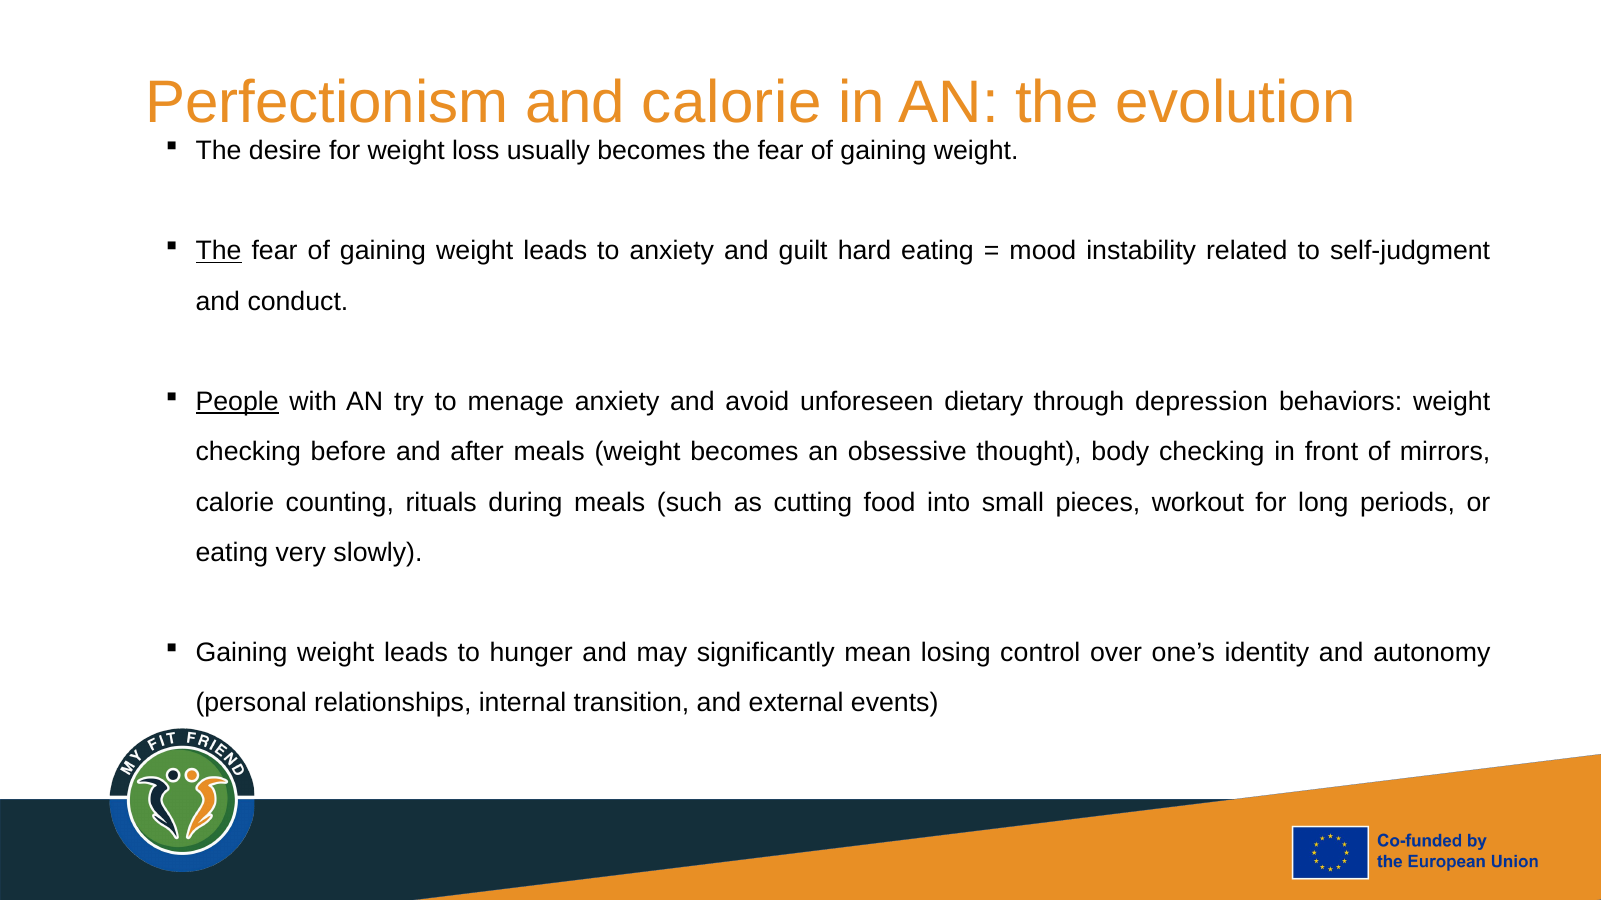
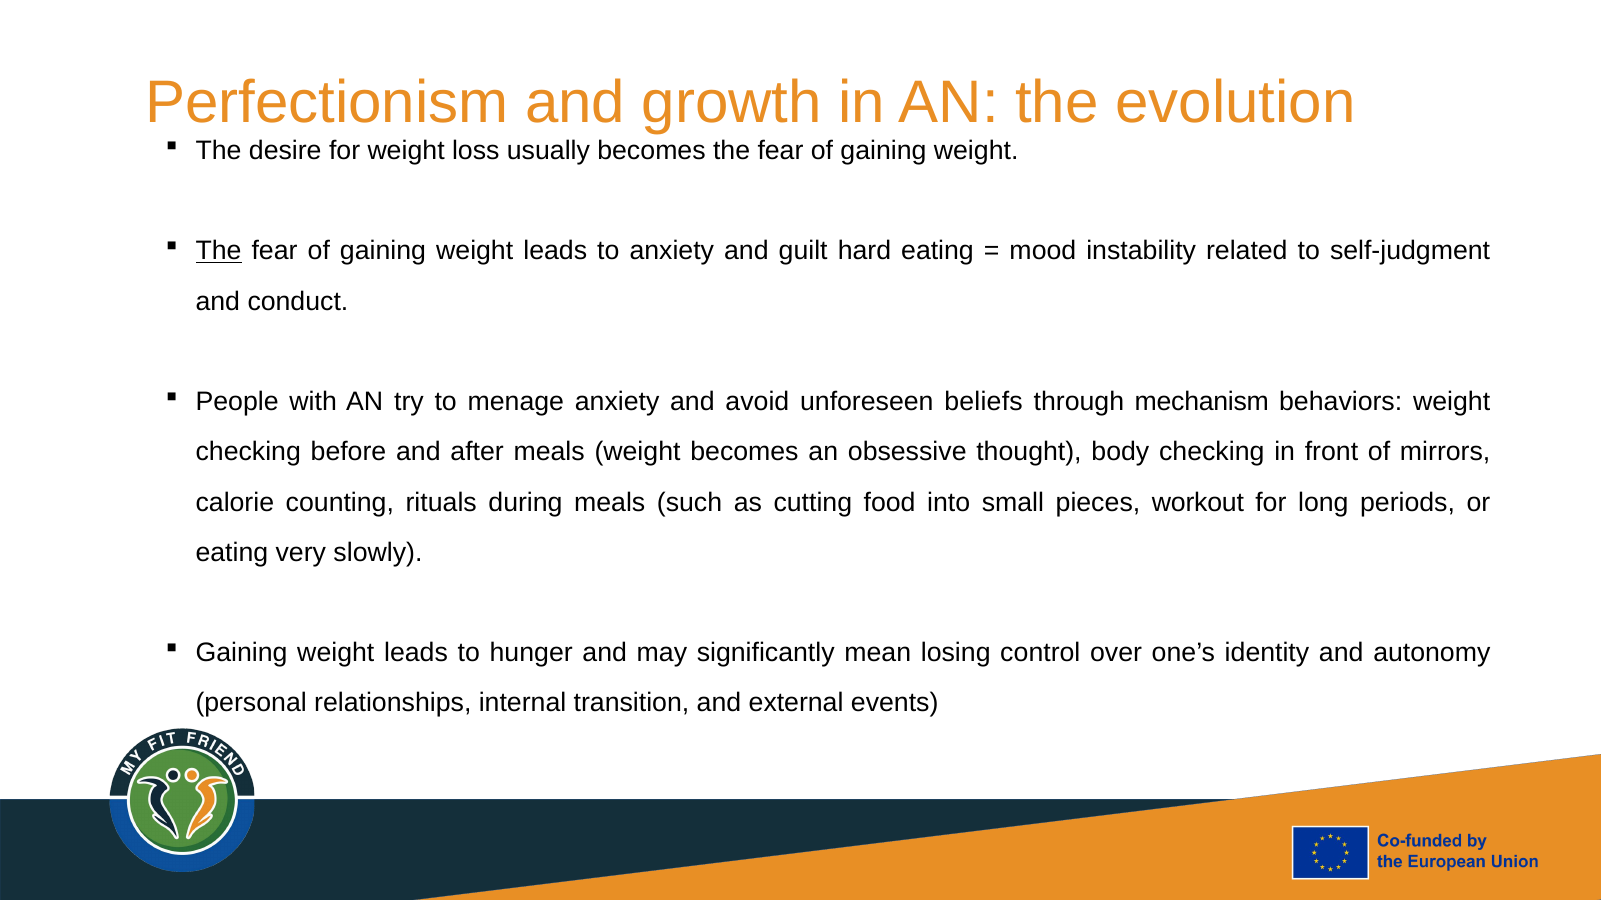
and calorie: calorie -> growth
People underline: present -> none
dietary: dietary -> beliefs
depression: depression -> mechanism
